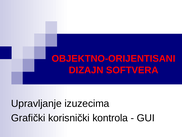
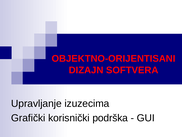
kontrola: kontrola -> podrška
